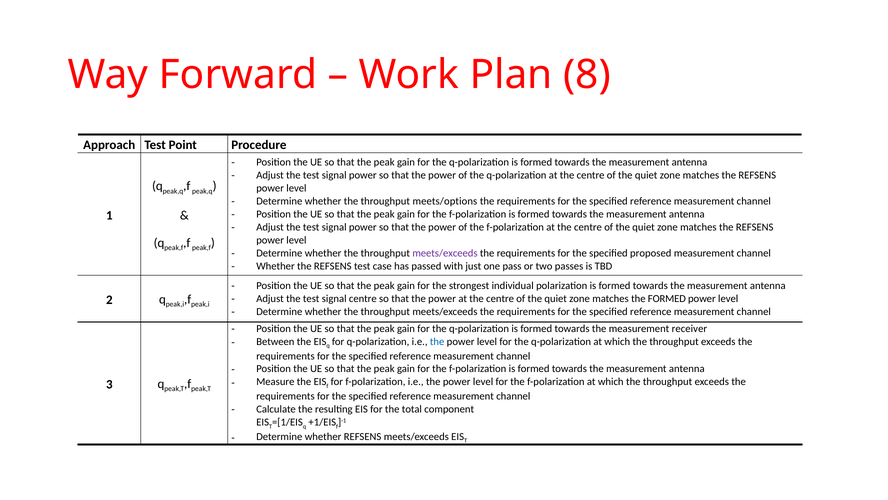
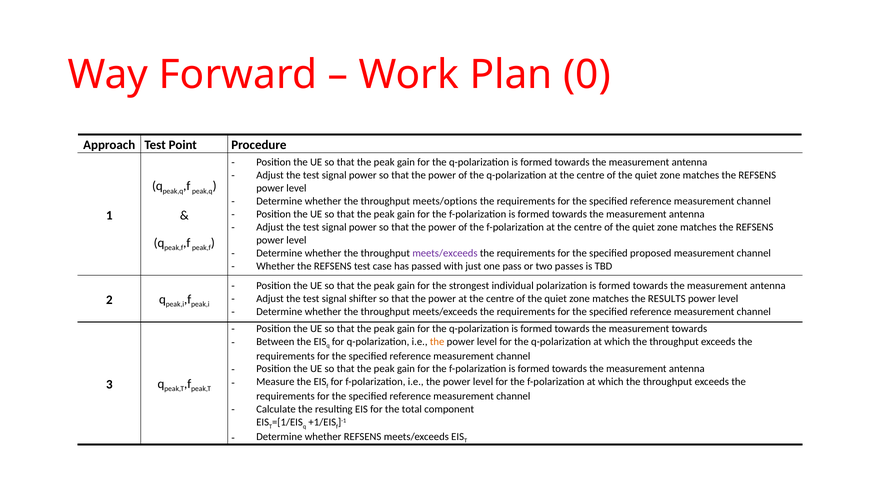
8: 8 -> 0
signal centre: centre -> shifter
the FORMED: FORMED -> RESULTS
measurement receiver: receiver -> towards
the at (437, 341) colour: blue -> orange
